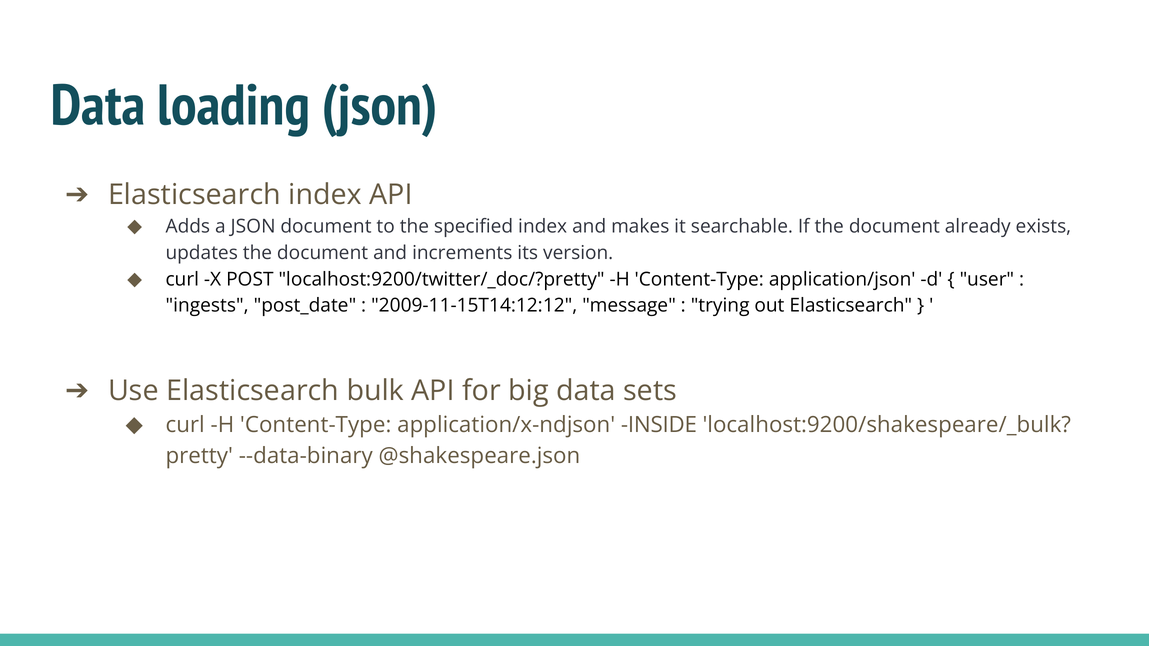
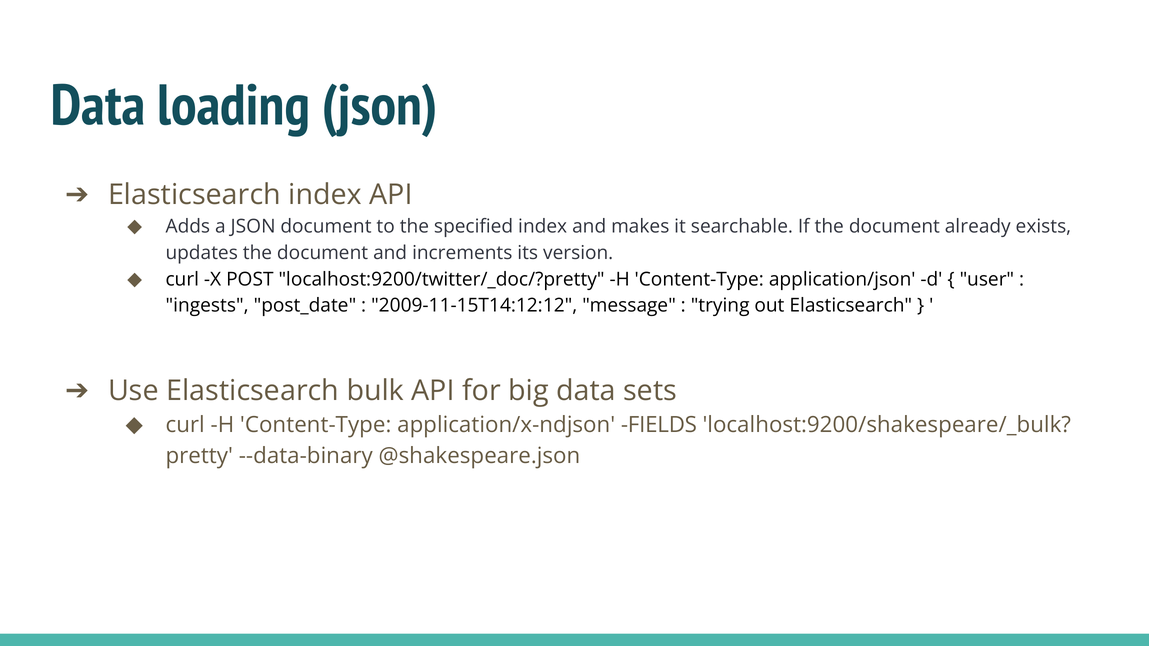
INSIDE: INSIDE -> FIELDS
